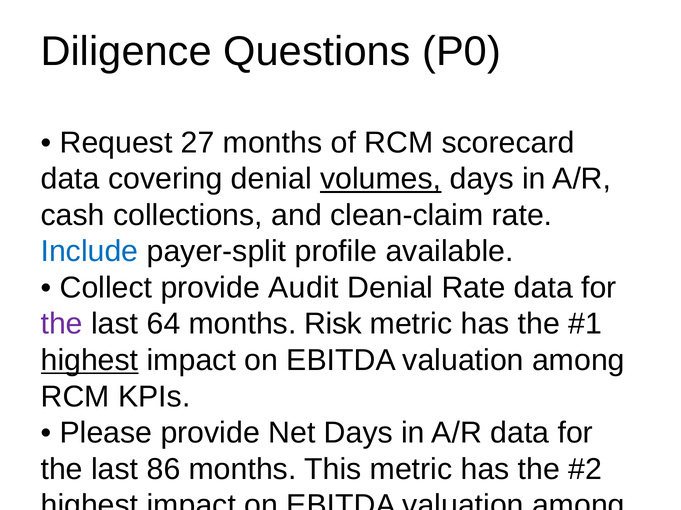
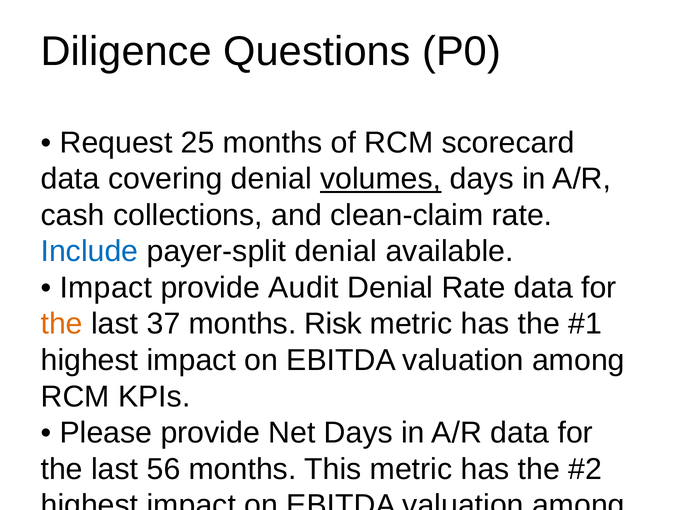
27: 27 -> 25
payer-split profile: profile -> denial
Collect at (106, 288): Collect -> Impact
the at (62, 324) colour: purple -> orange
64: 64 -> 37
highest at (90, 361) underline: present -> none
86: 86 -> 56
